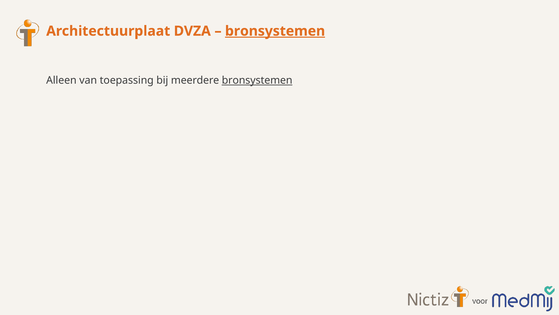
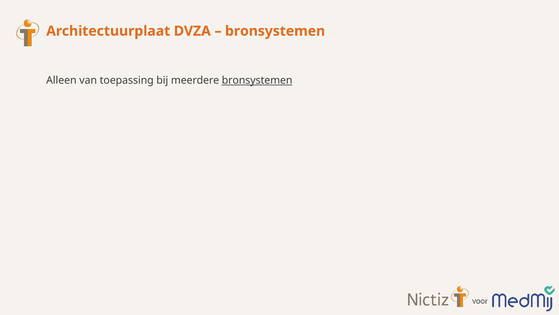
bronsystemen at (275, 31) underline: present -> none
